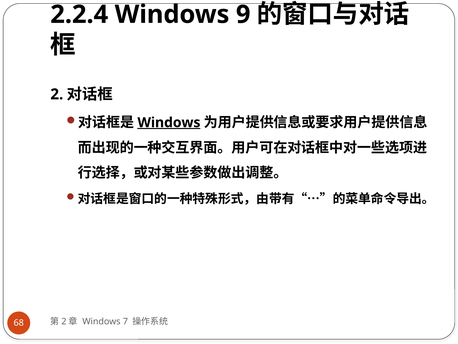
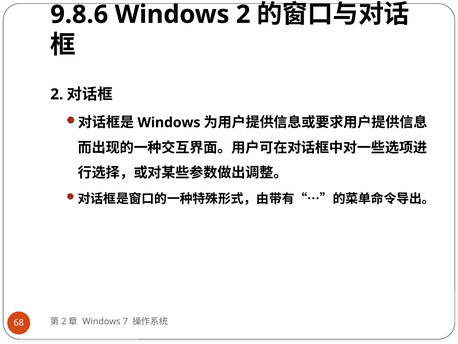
2.2.4: 2.2.4 -> 9.8.6
Windows 9: 9 -> 2
Windows at (169, 122) underline: present -> none
